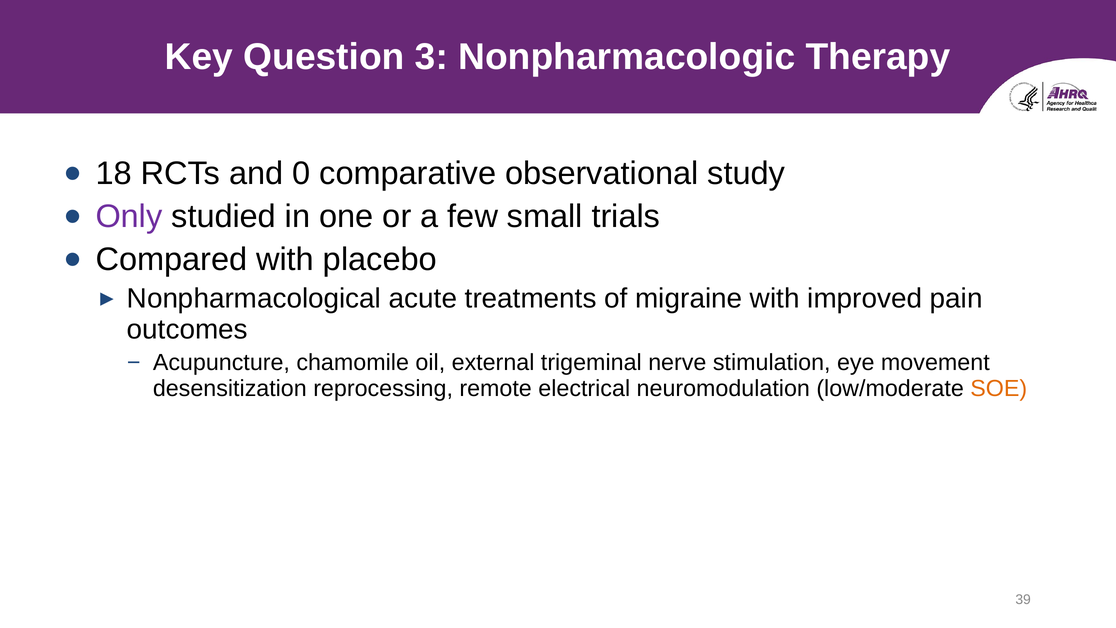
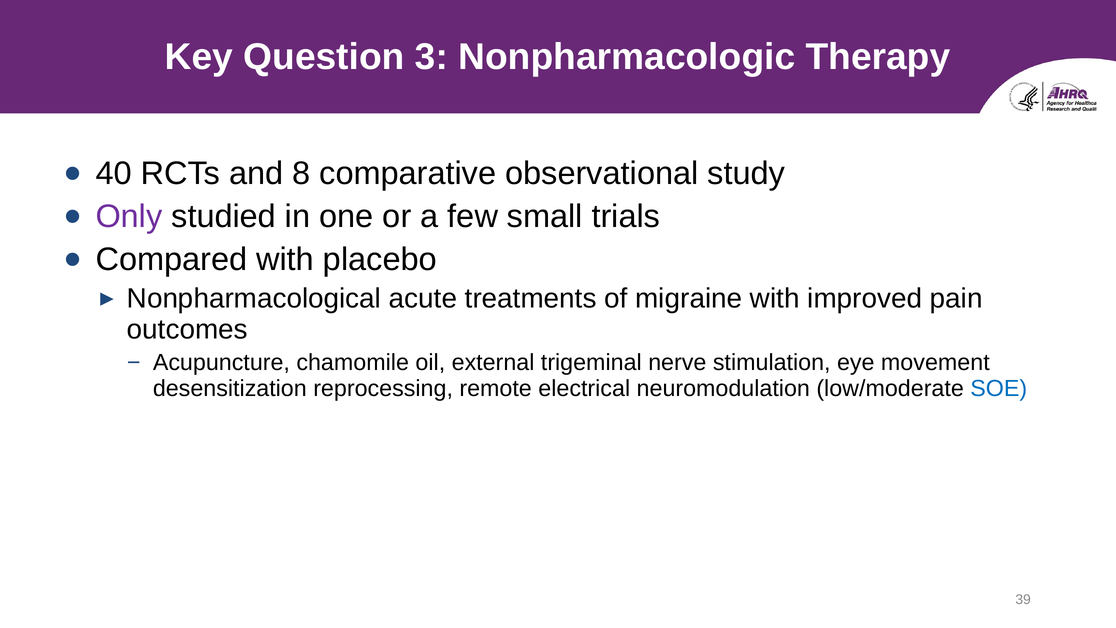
18: 18 -> 40
0: 0 -> 8
SOE colour: orange -> blue
